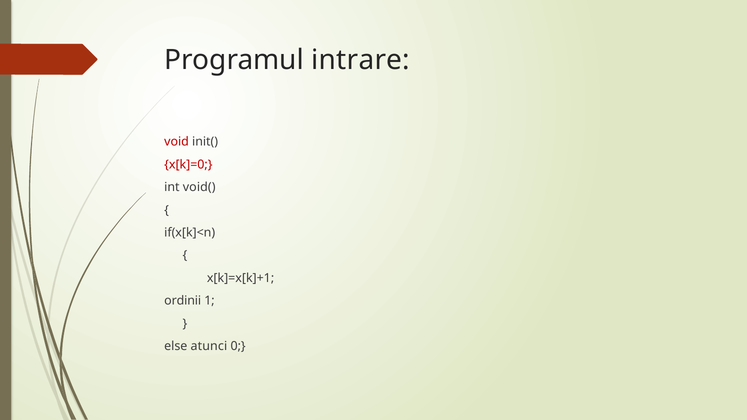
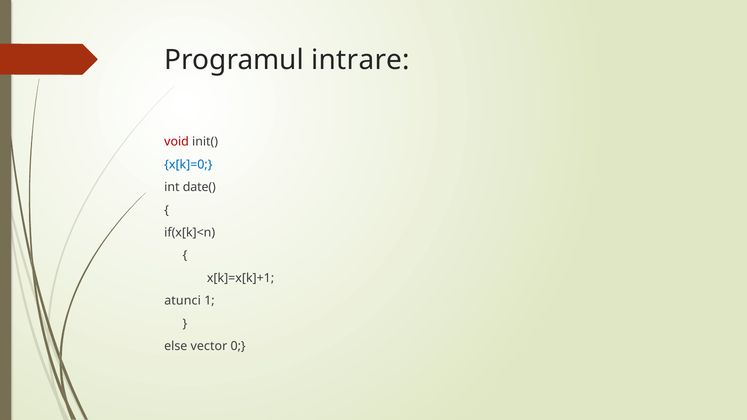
x[k]=0 colour: red -> blue
void(: void( -> date(
ordinii: ordinii -> atunci
atunci: atunci -> vector
